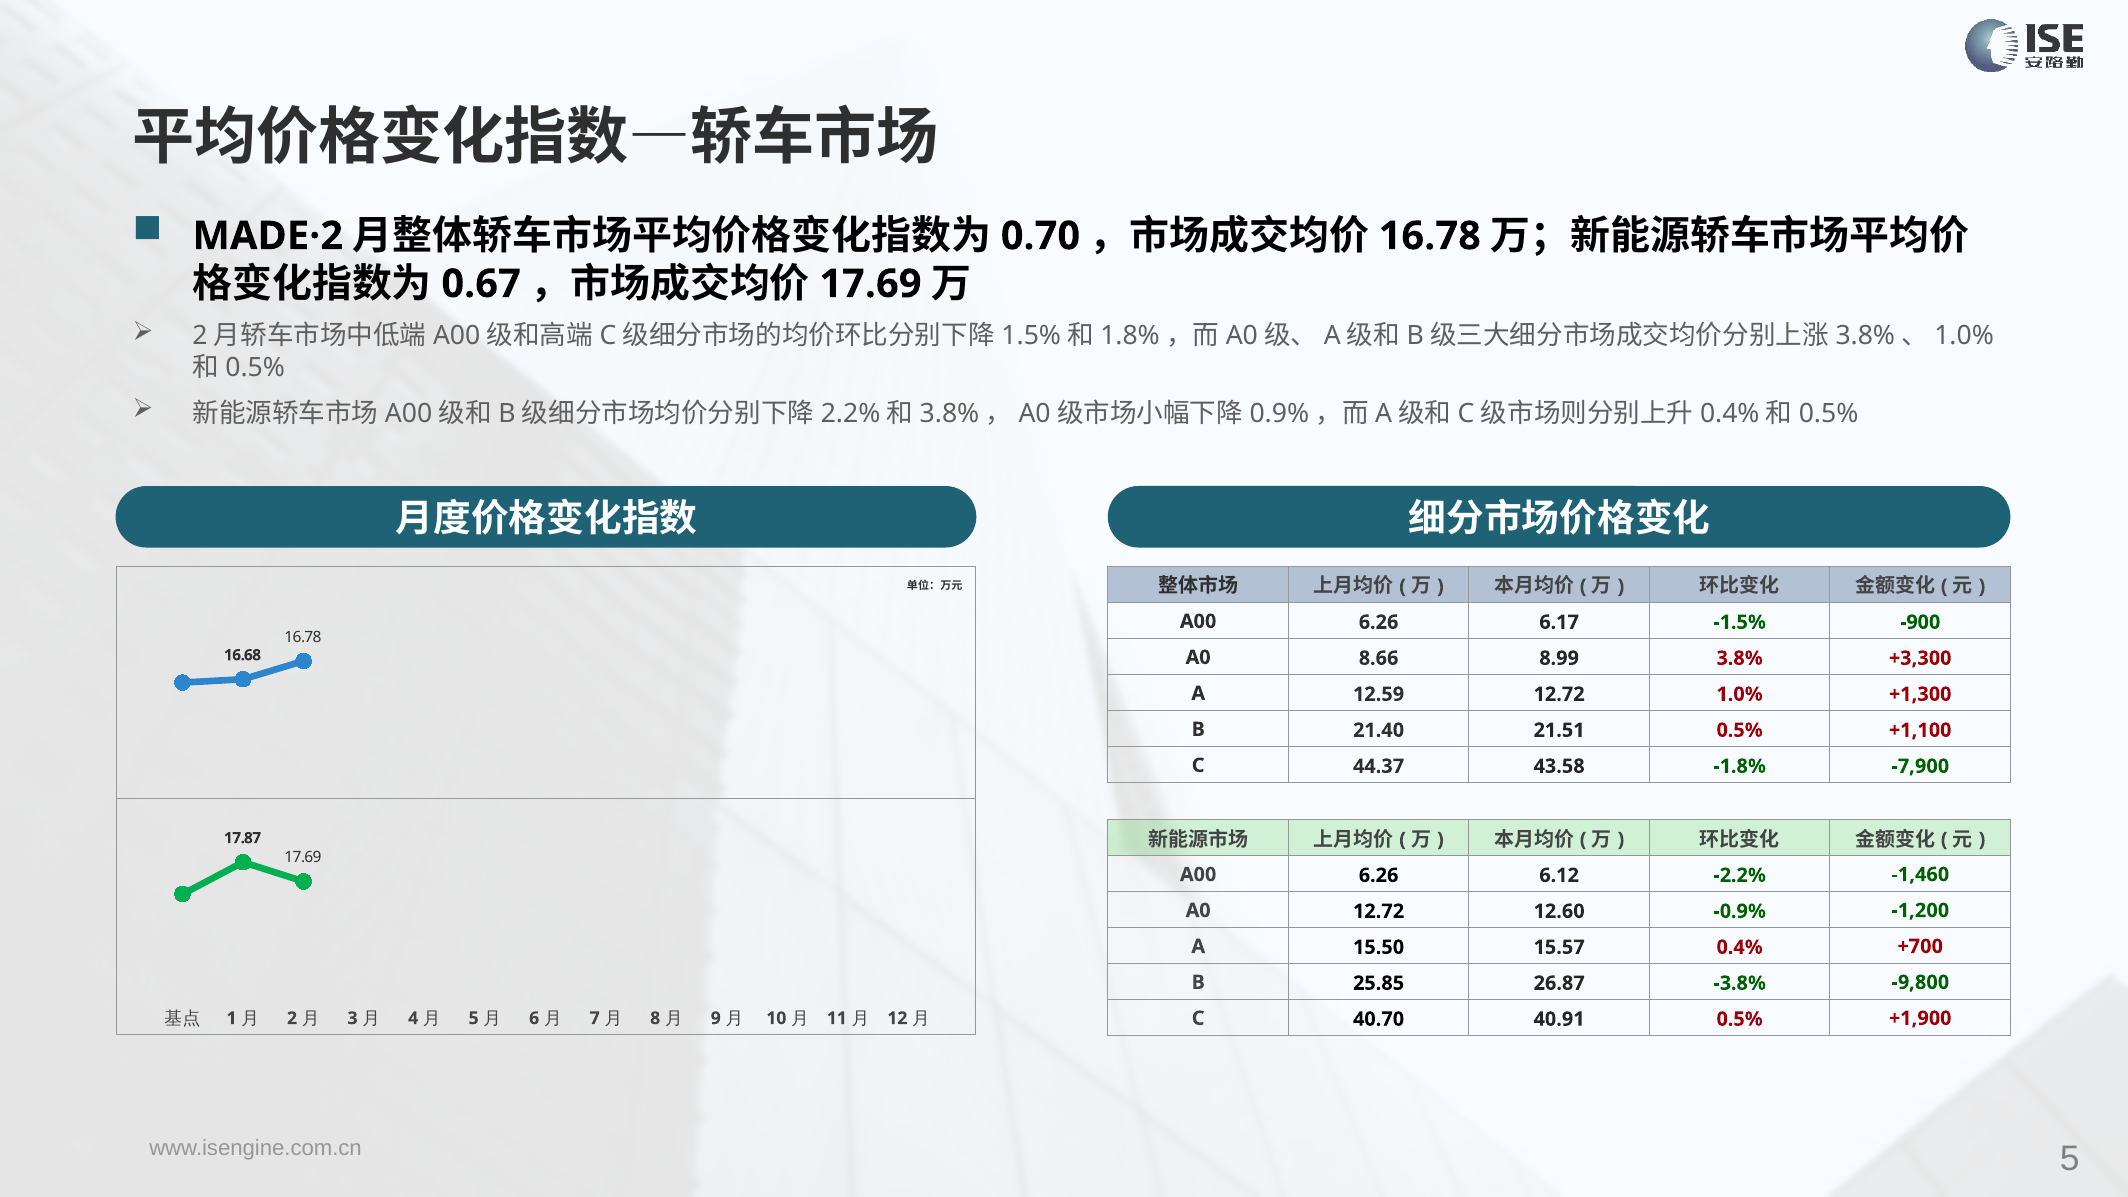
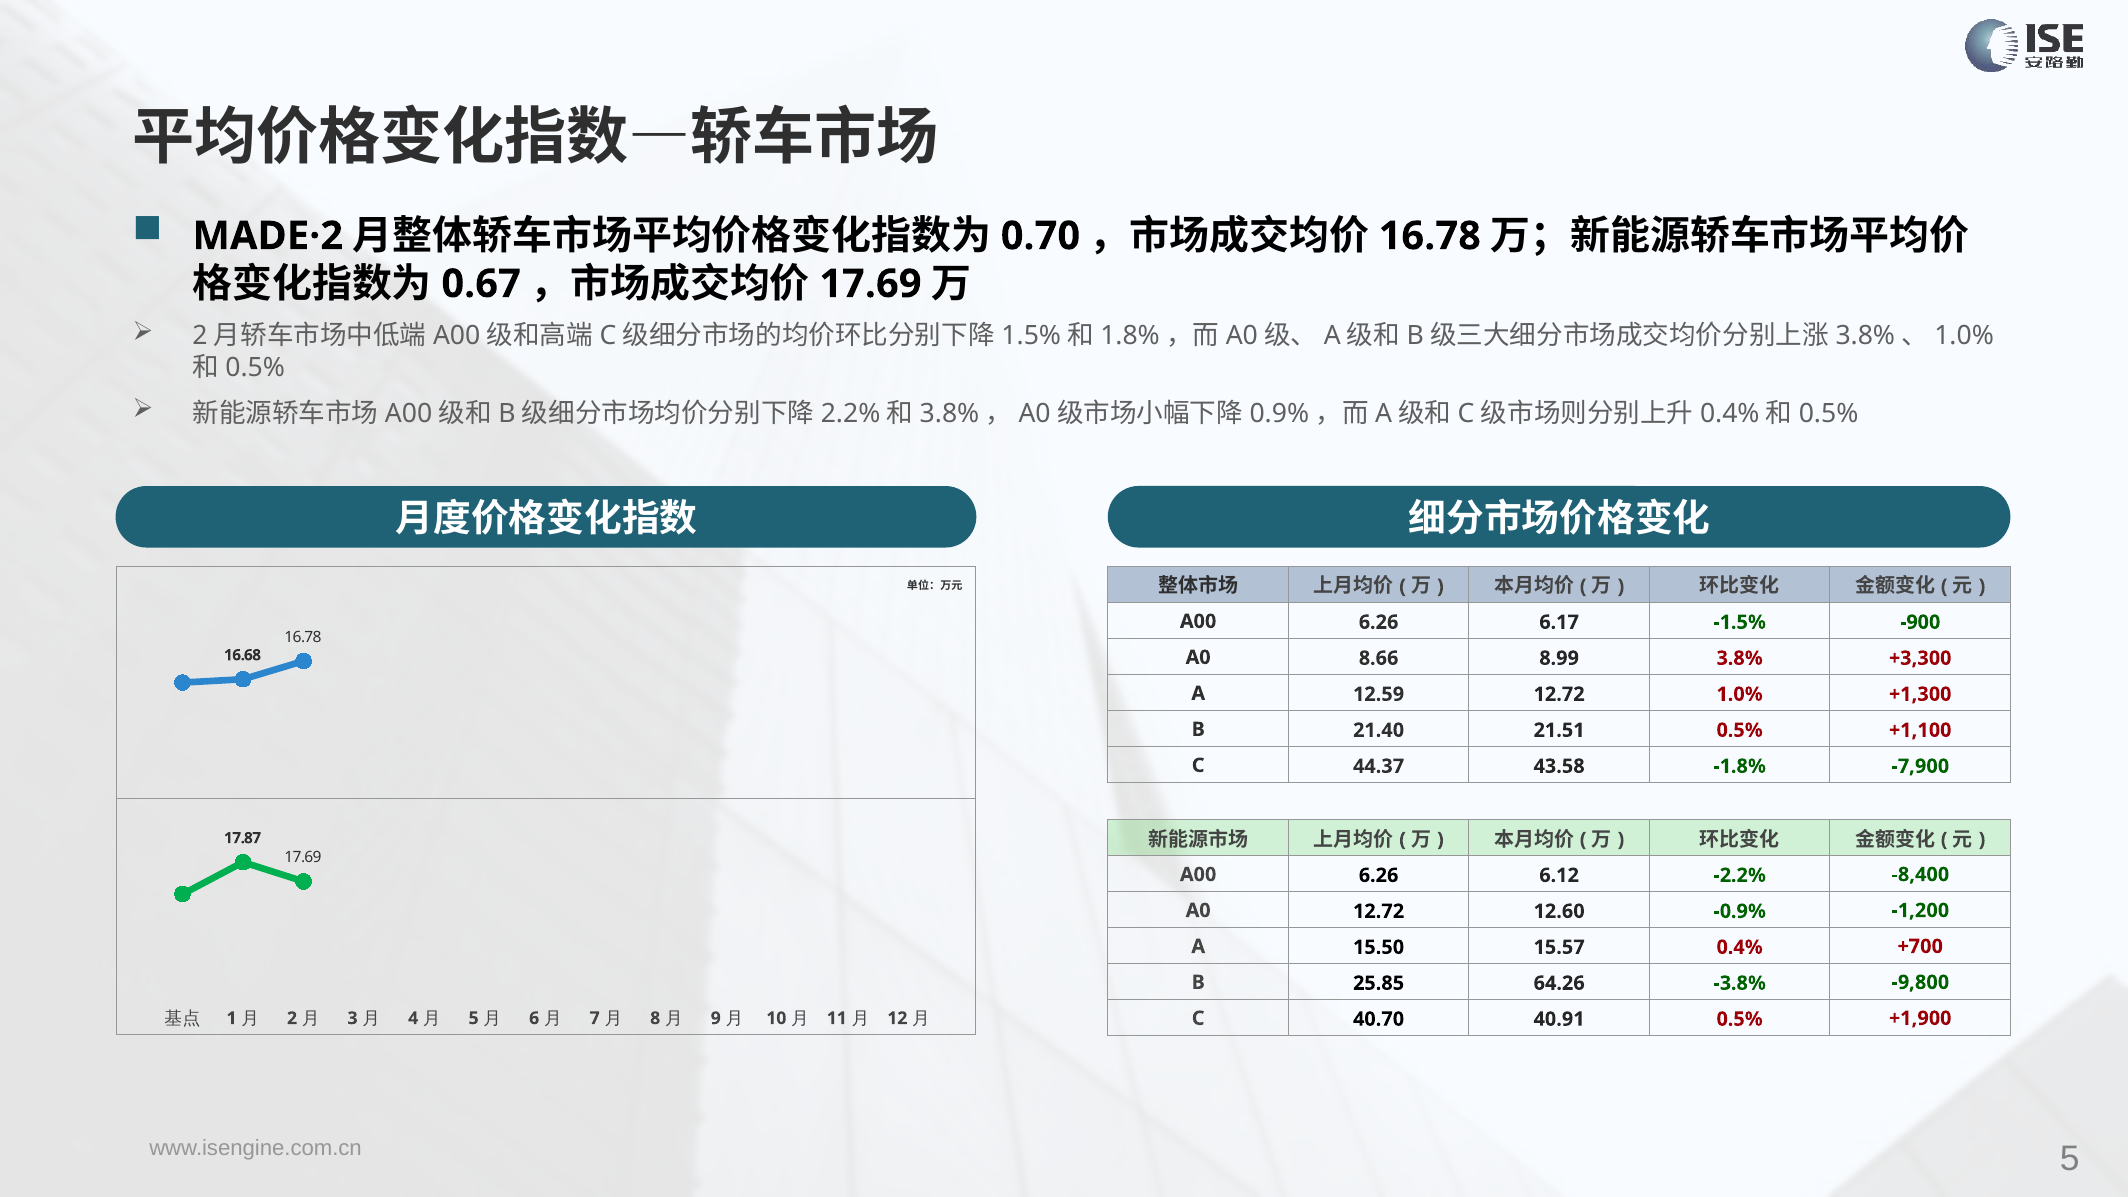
-1,460: -1,460 -> -8,400
26.87: 26.87 -> 64.26
